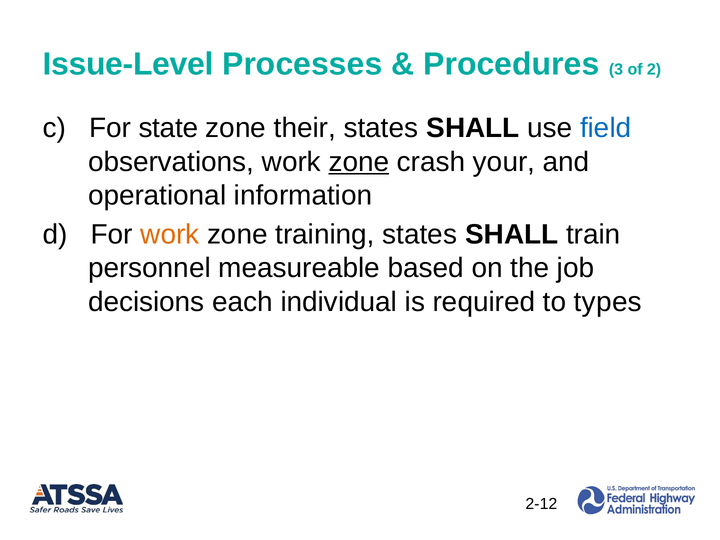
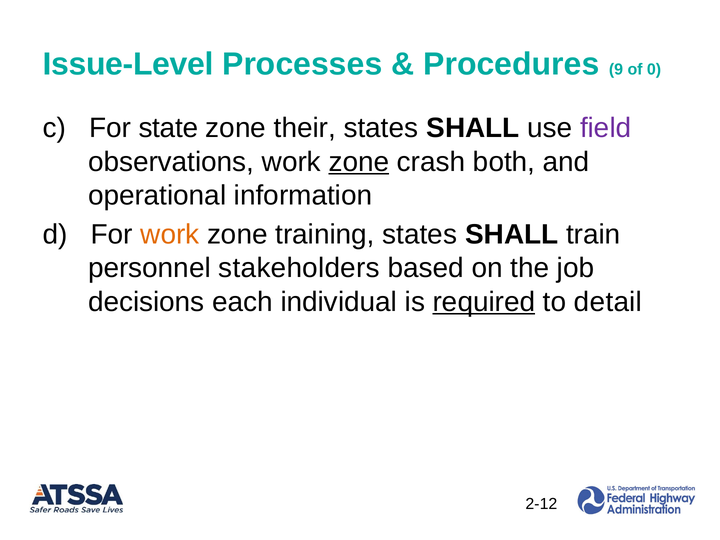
3: 3 -> 9
2: 2 -> 0
field colour: blue -> purple
your: your -> both
measureable: measureable -> stakeholders
required underline: none -> present
types: types -> detail
